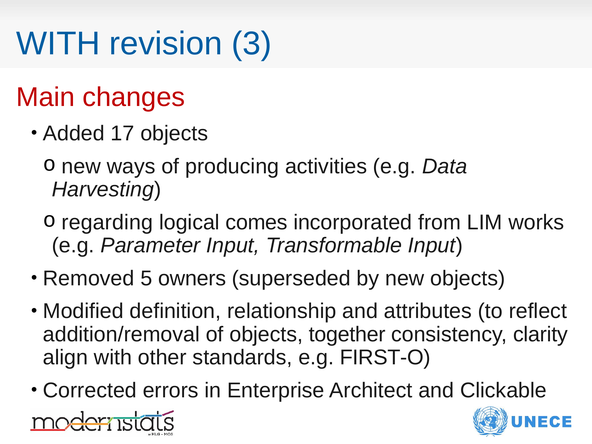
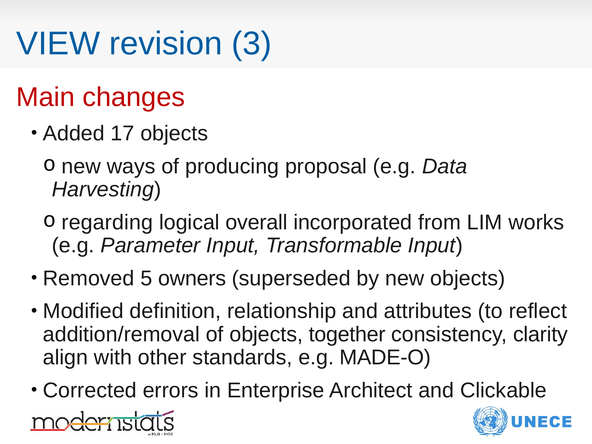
WITH at (58, 44): WITH -> VIEW
activities: activities -> proposal
comes: comes -> overall
FIRST-O: FIRST-O -> MADE-O
